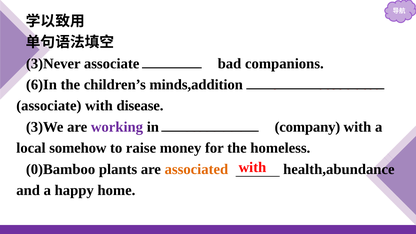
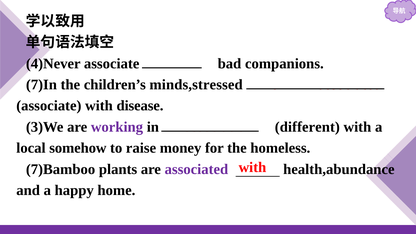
3)Never: 3)Never -> 4)Never
6)In: 6)In -> 7)In
minds,addition: minds,addition -> minds,stressed
company: company -> different
0)Bamboo: 0)Bamboo -> 7)Bamboo
associated at (196, 169) colour: orange -> purple
